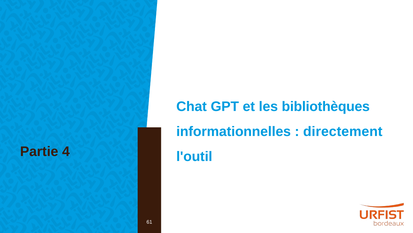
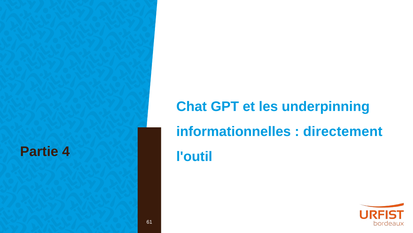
bibliothèques: bibliothèques -> underpinning
